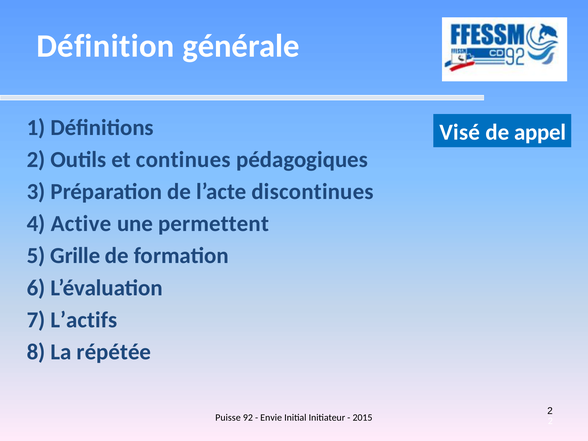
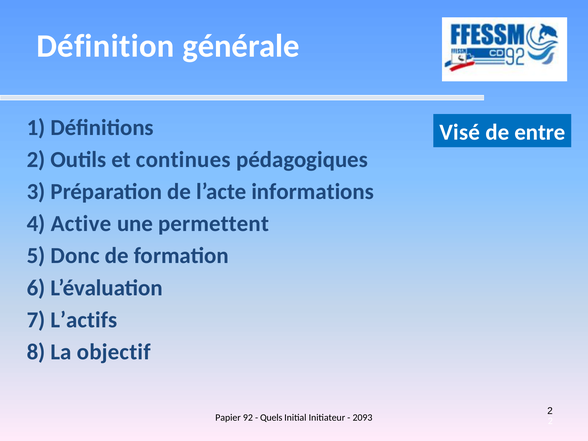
appel: appel -> entre
discontinues: discontinues -> informations
Grille: Grille -> Donc
répétée: répétée -> objectif
Puisse: Puisse -> Papier
Envie: Envie -> Quels
2015: 2015 -> 2093
